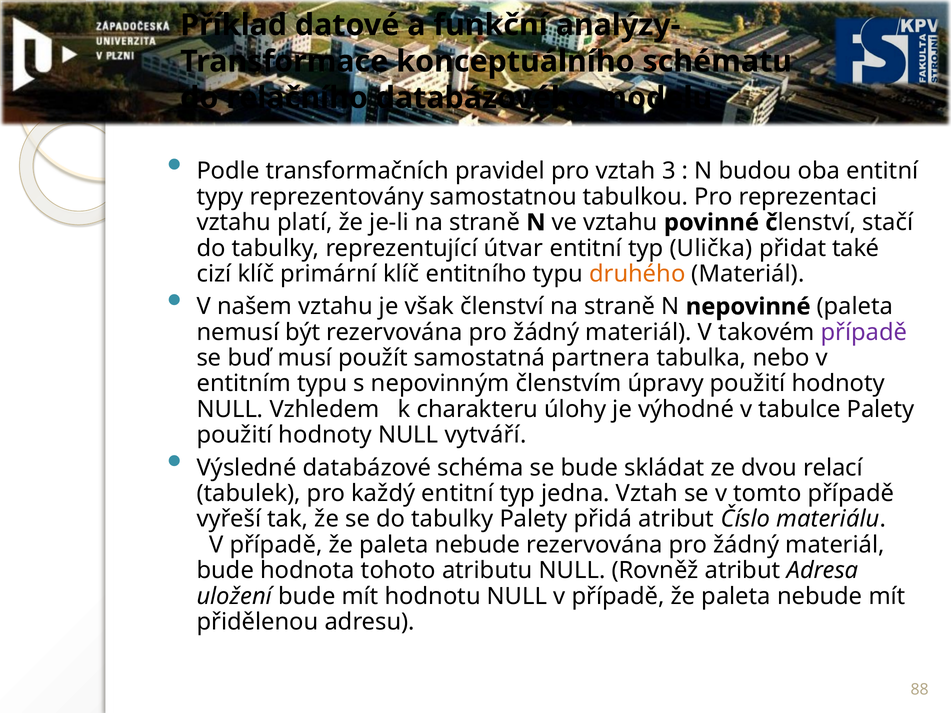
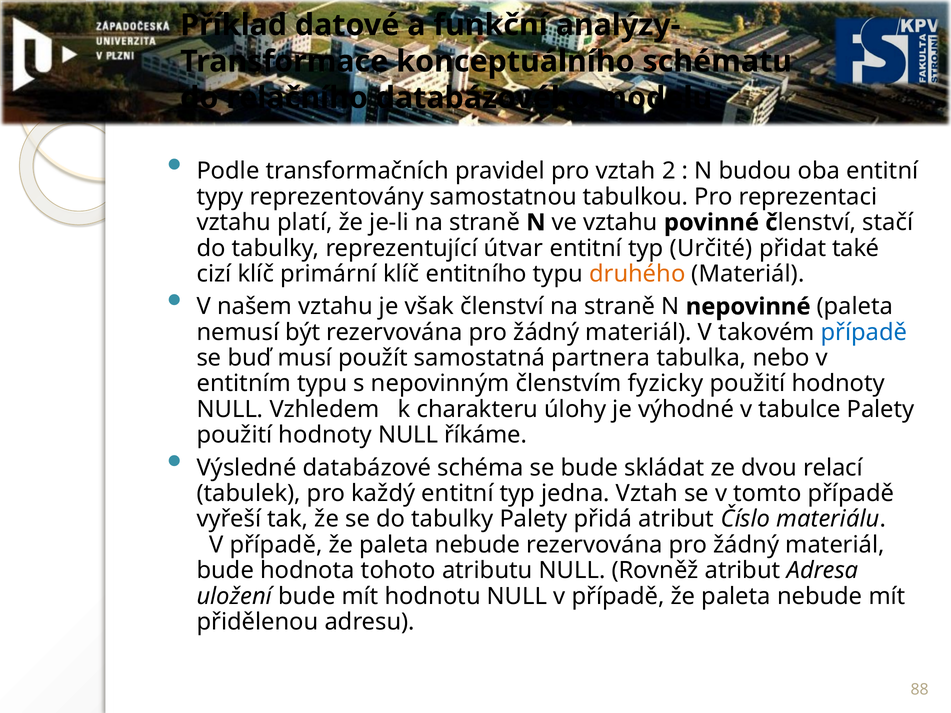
3: 3 -> 2
Ulička: Ulička -> Určité
případě at (864, 332) colour: purple -> blue
úpravy: úpravy -> fyzicky
vytváří: vytváří -> říkáme
